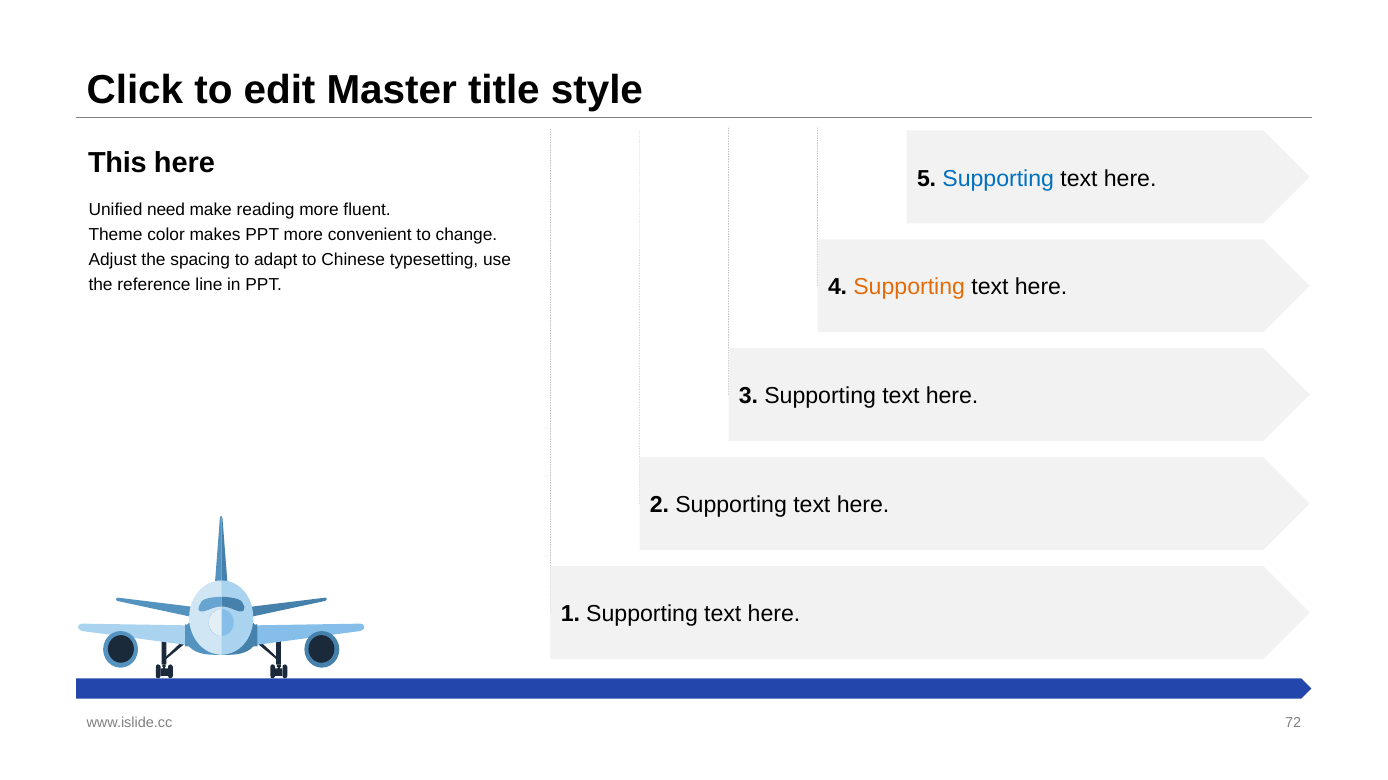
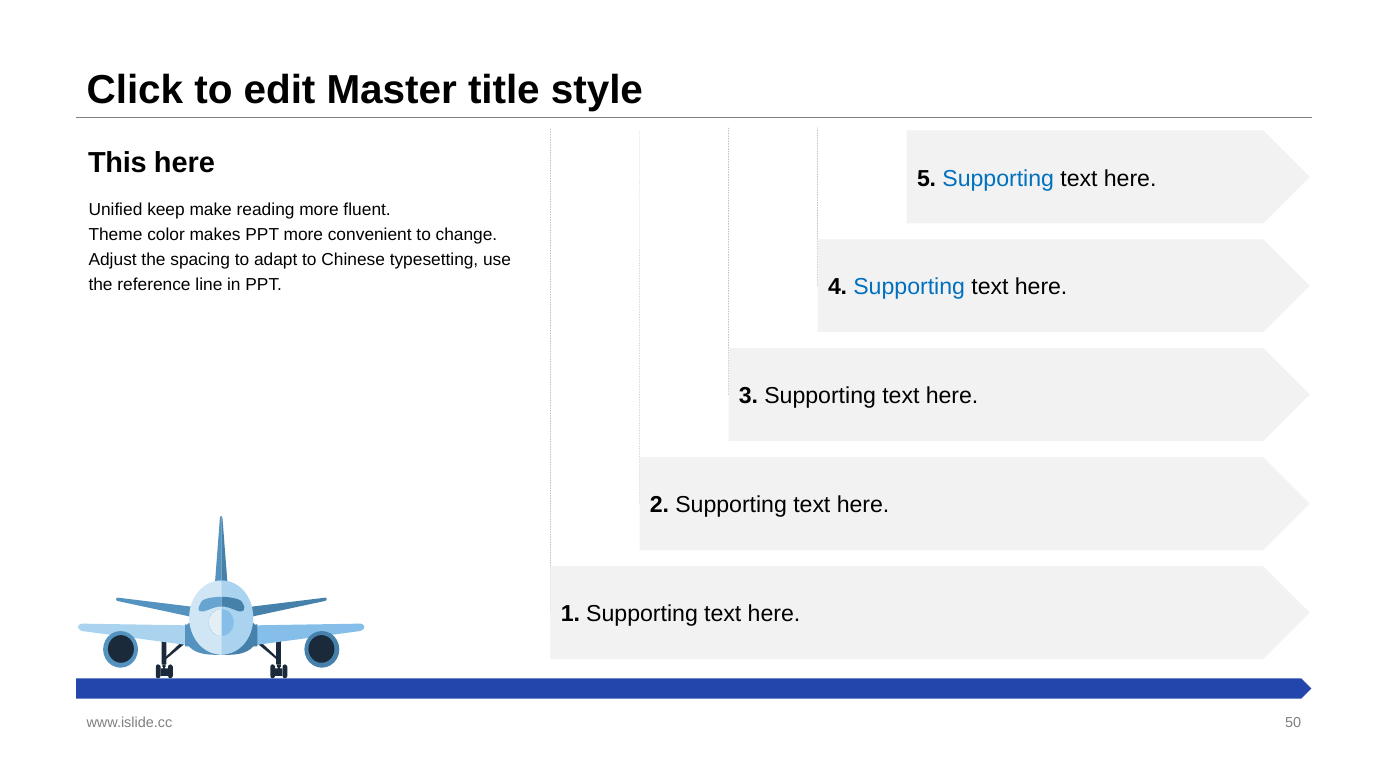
need: need -> keep
Supporting at (909, 288) colour: orange -> blue
72: 72 -> 50
